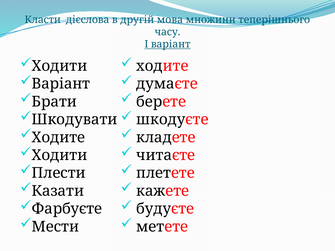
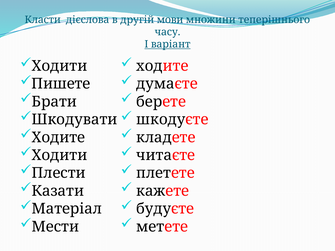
мова: мова -> мови
Варіант at (61, 84): Варіант -> Пишете
Фарбуєте: Фарбуєте -> Матеріал
